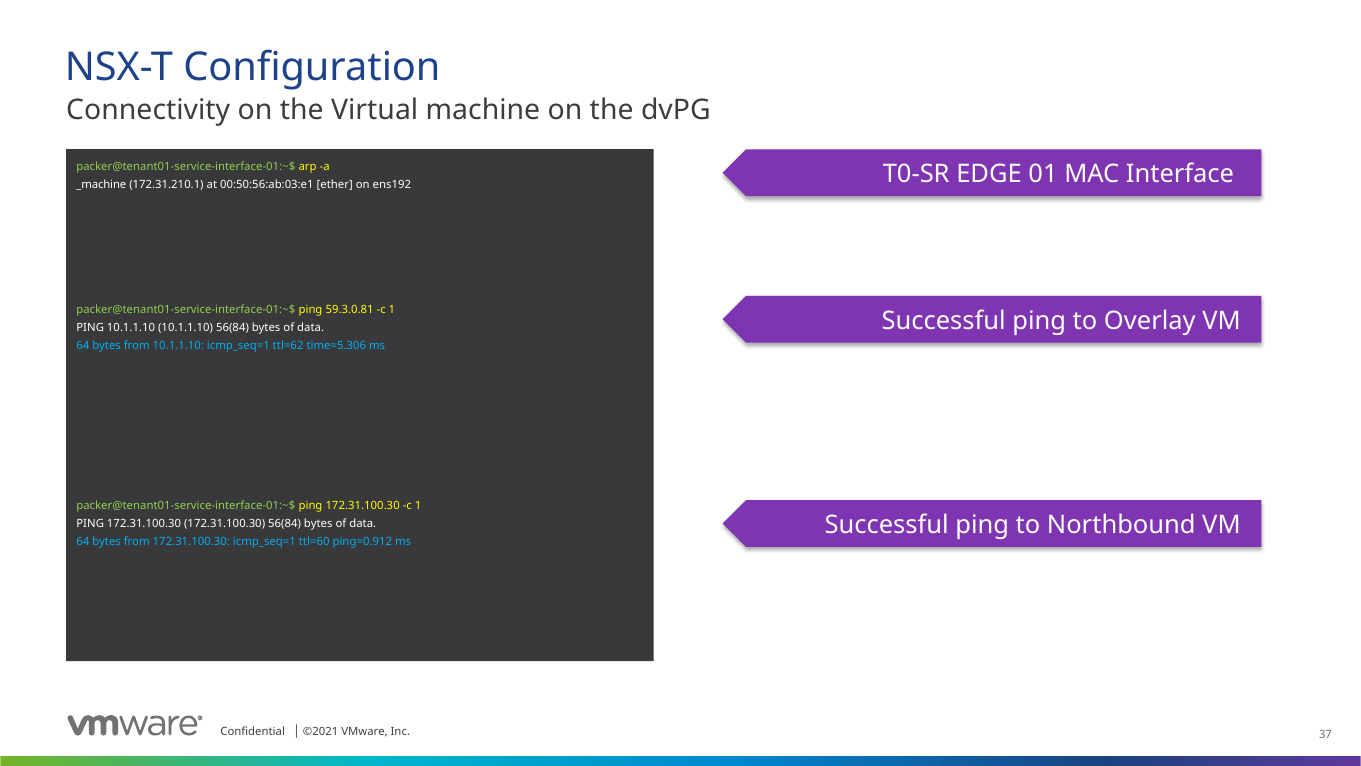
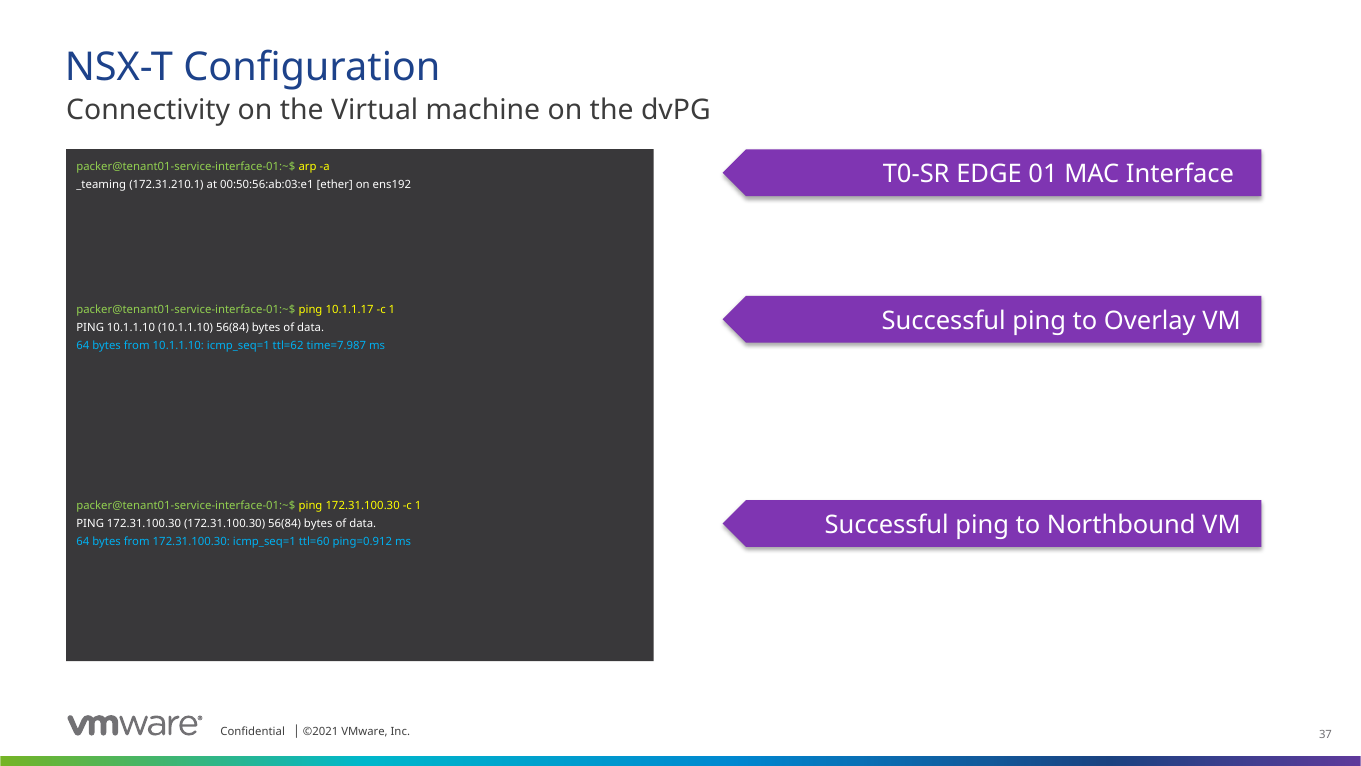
_machine: _machine -> _teaming
59.3.0.81: 59.3.0.81 -> 10.1.1.17
time=5.306: time=5.306 -> time=7.987
